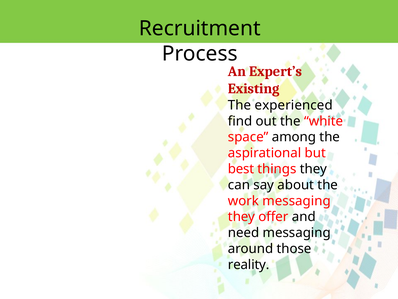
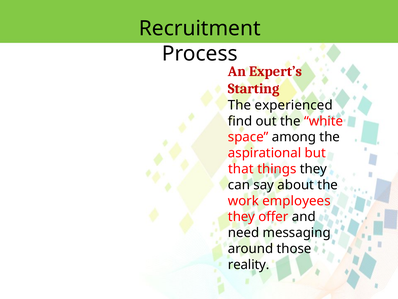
Existing: Existing -> Starting
best: best -> that
work messaging: messaging -> employees
